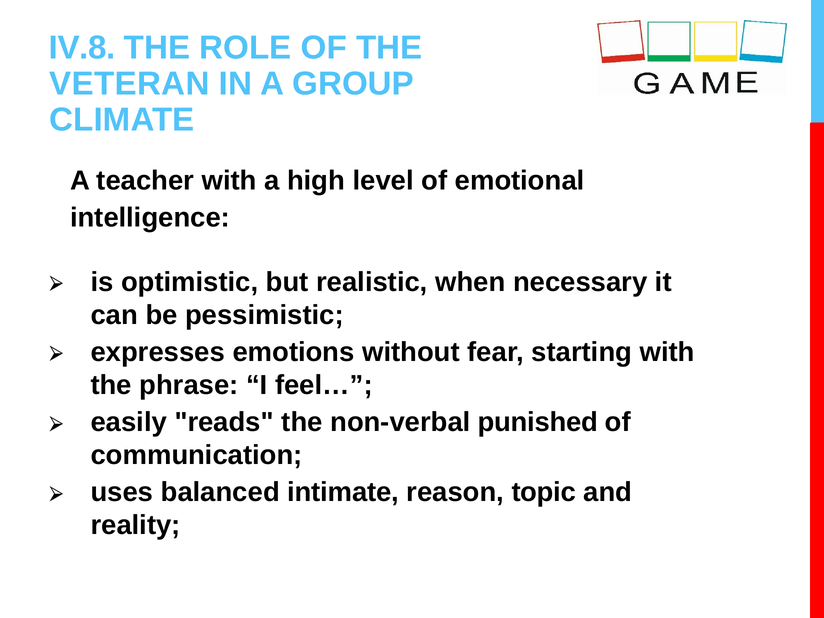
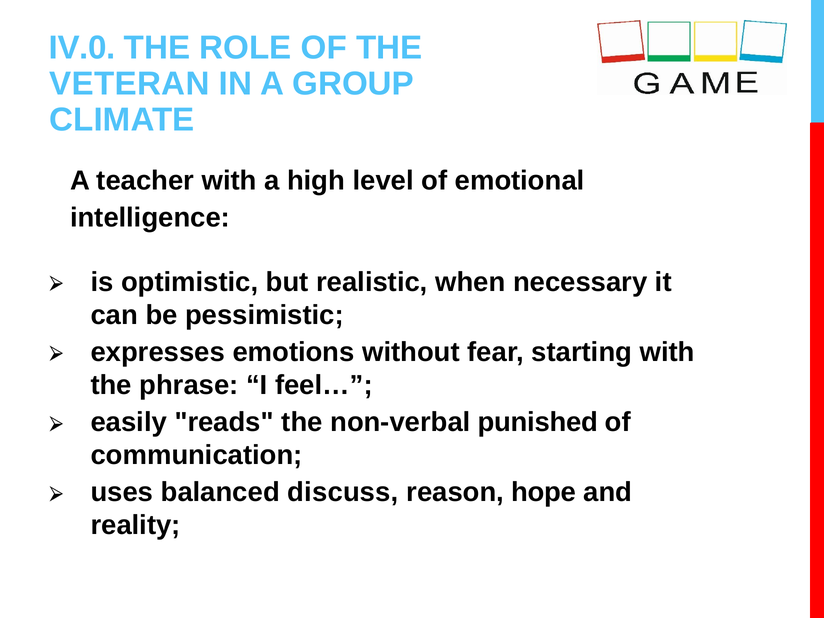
IV.8: IV.8 -> IV.0
intimate: intimate -> discuss
topic: topic -> hope
